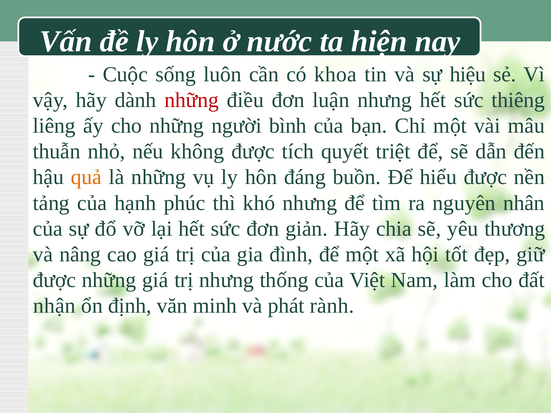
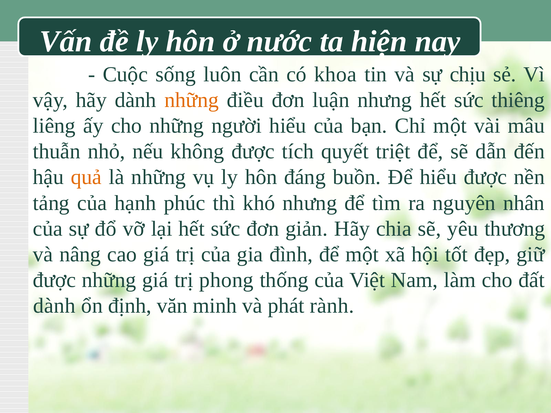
hiệu: hiệu -> chịu
những at (192, 100) colour: red -> orange
người bình: bình -> hiểu
trị nhưng: nhưng -> phong
nhận at (54, 306): nhận -> dành
